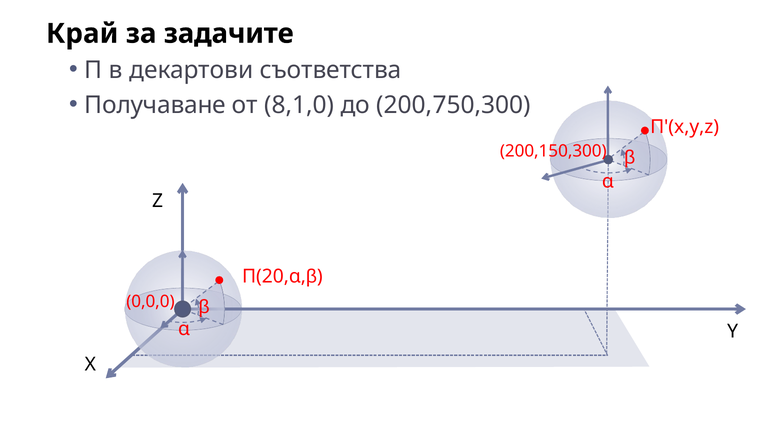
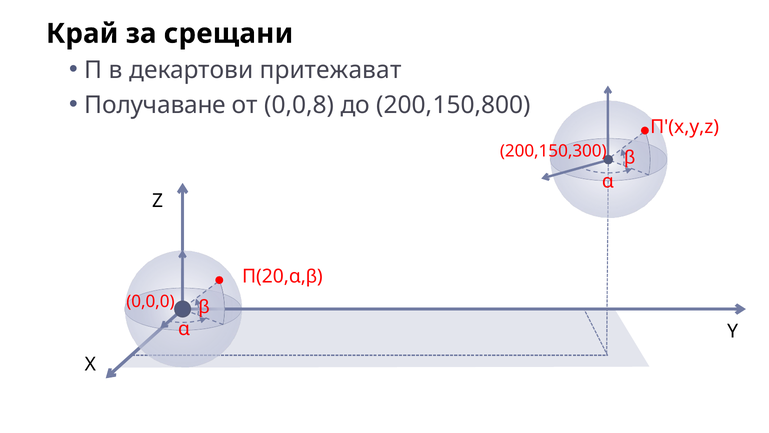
задачите: задачите -> срещани
съответства: съответства -> притежават
8,1,0: 8,1,0 -> 0,0,8
200,750,300: 200,750,300 -> 200,150,800
